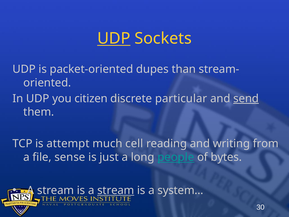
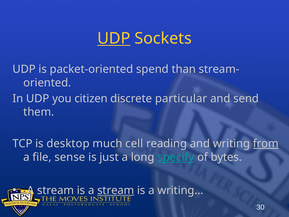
dupes: dupes -> spend
send underline: present -> none
attempt: attempt -> desktop
from underline: none -> present
people: people -> specify
system…: system… -> writing…
